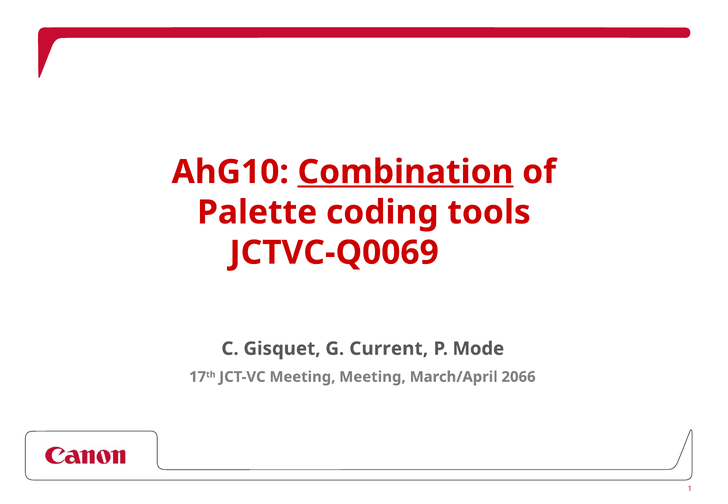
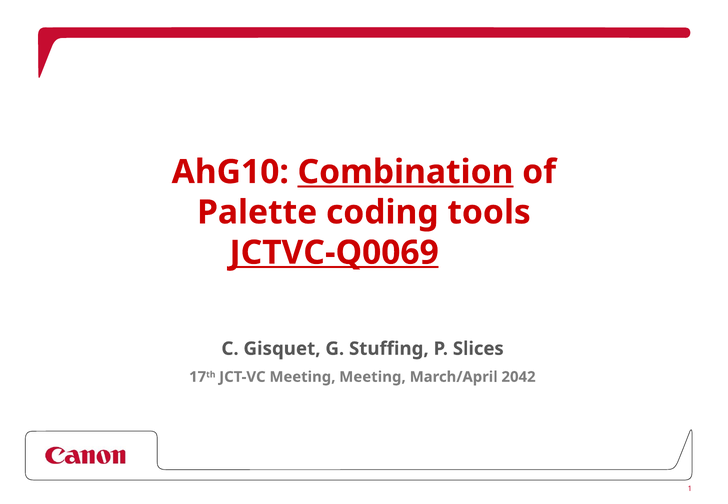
JCTVC-Q0069 underline: none -> present
Current: Current -> Stuffing
Mode: Mode -> Slices
2066: 2066 -> 2042
